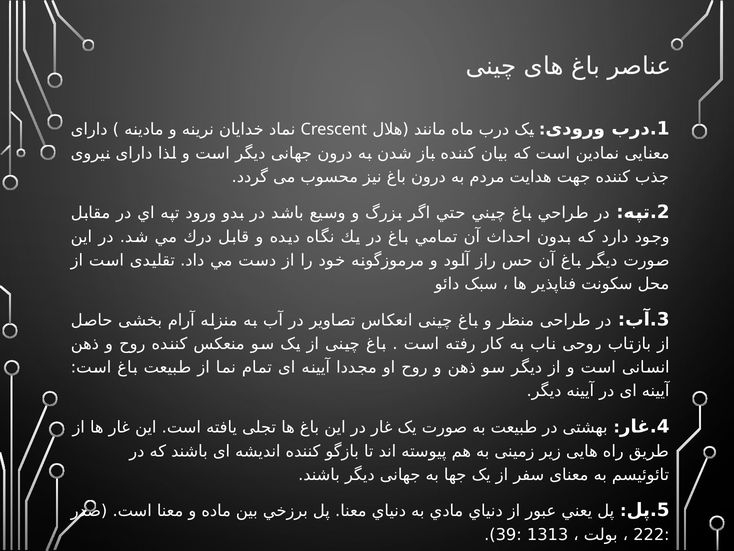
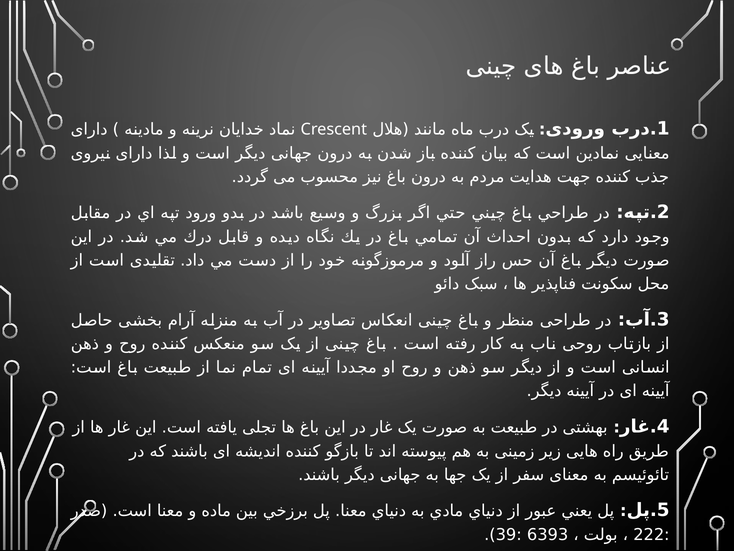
1313: 1313 -> 6393
